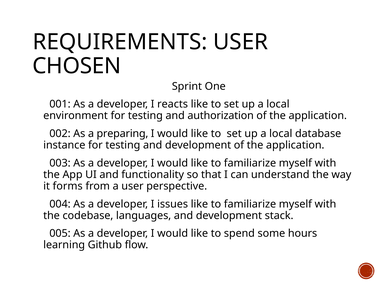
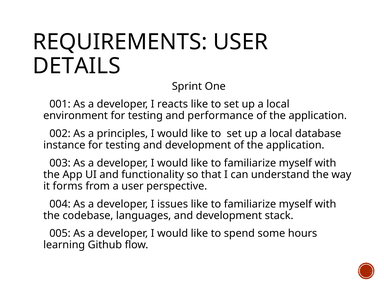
CHOSEN: CHOSEN -> DETAILS
authorization: authorization -> performance
preparing: preparing -> principles
